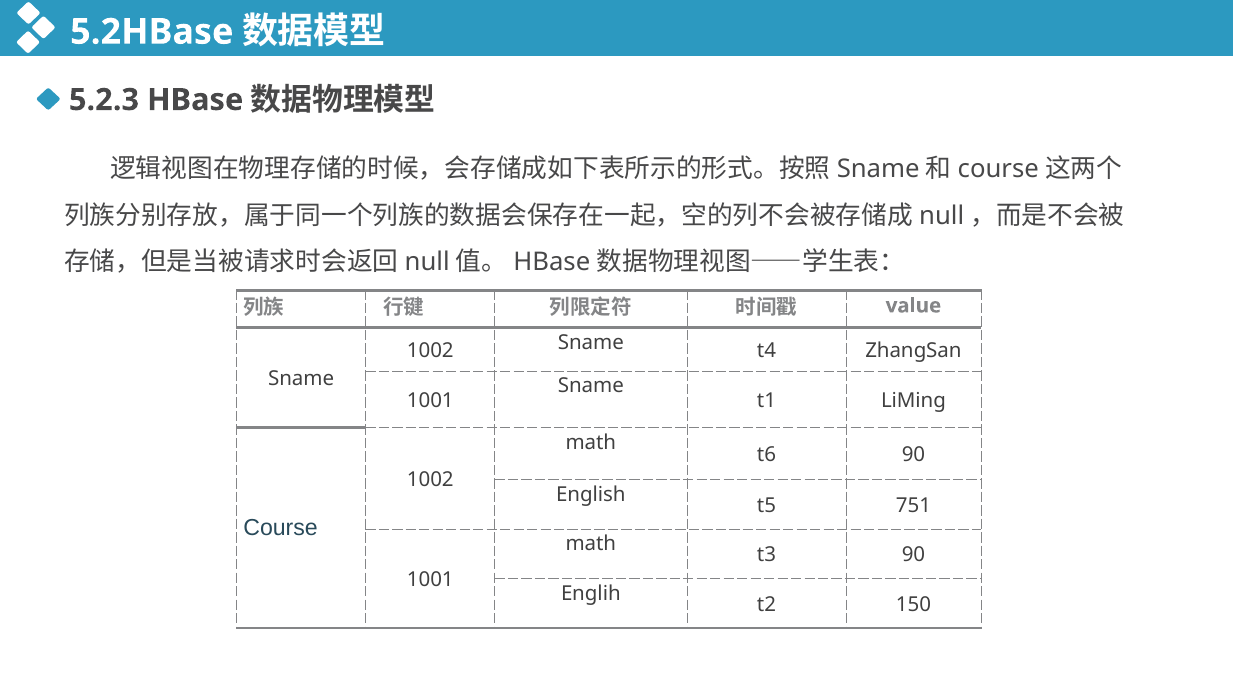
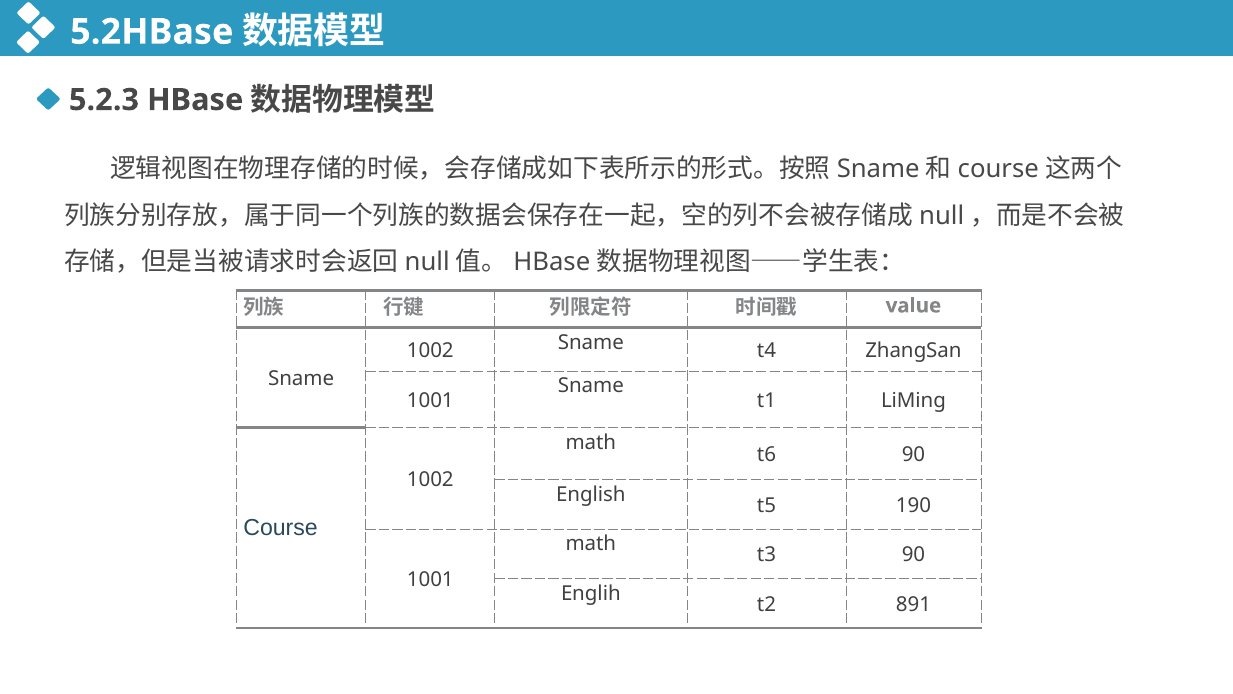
751: 751 -> 190
150: 150 -> 891
